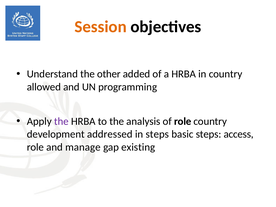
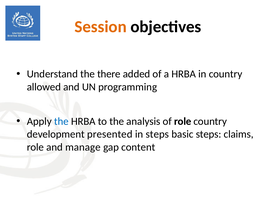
other: other -> there
the at (61, 121) colour: purple -> blue
addressed: addressed -> presented
access: access -> claims
existing: existing -> content
